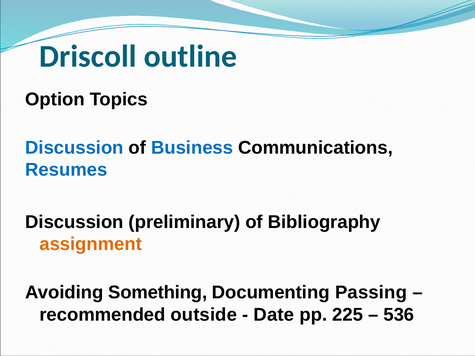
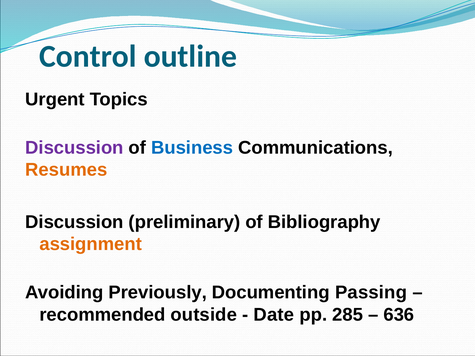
Driscoll: Driscoll -> Control
Option: Option -> Urgent
Discussion at (74, 148) colour: blue -> purple
Resumes colour: blue -> orange
Something: Something -> Previously
225: 225 -> 285
536: 536 -> 636
